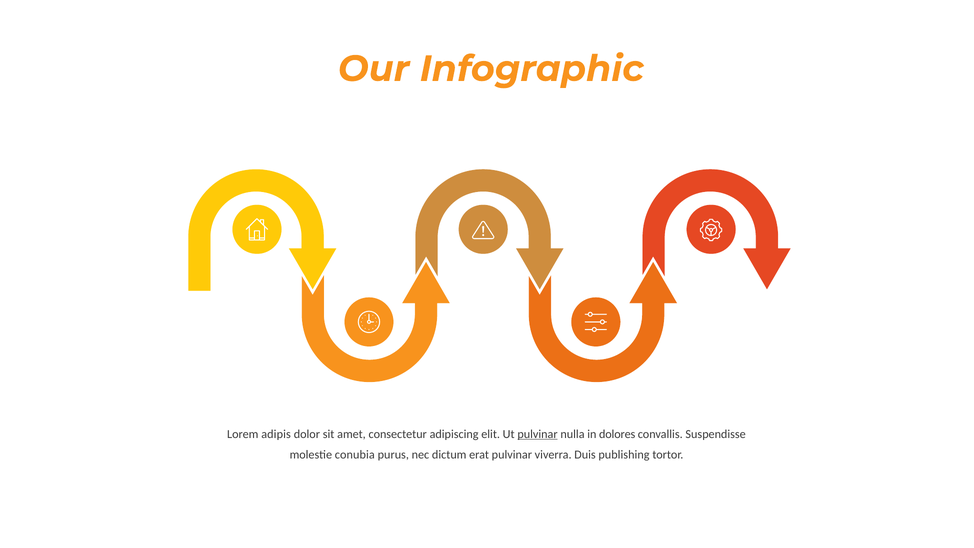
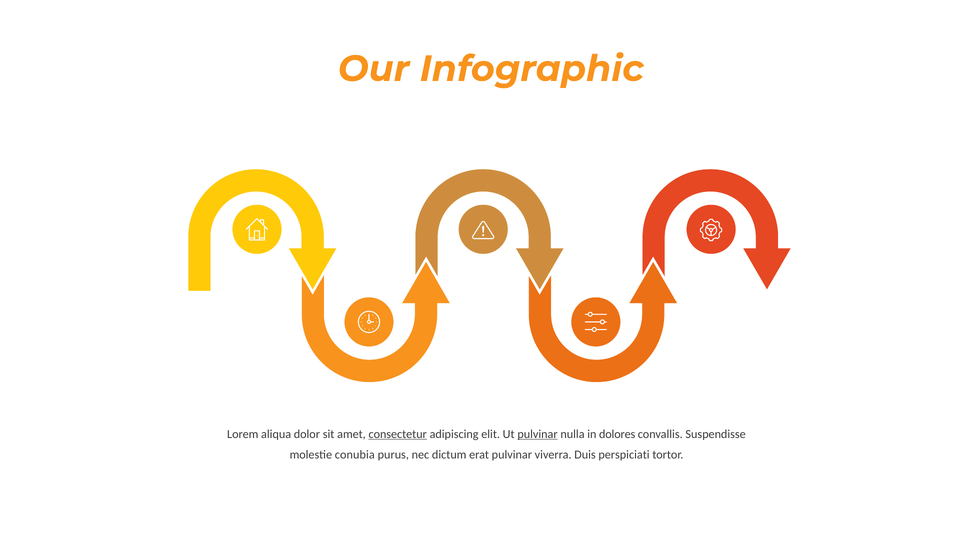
adipis: adipis -> aliqua
consectetur underline: none -> present
publishing: publishing -> perspiciati
